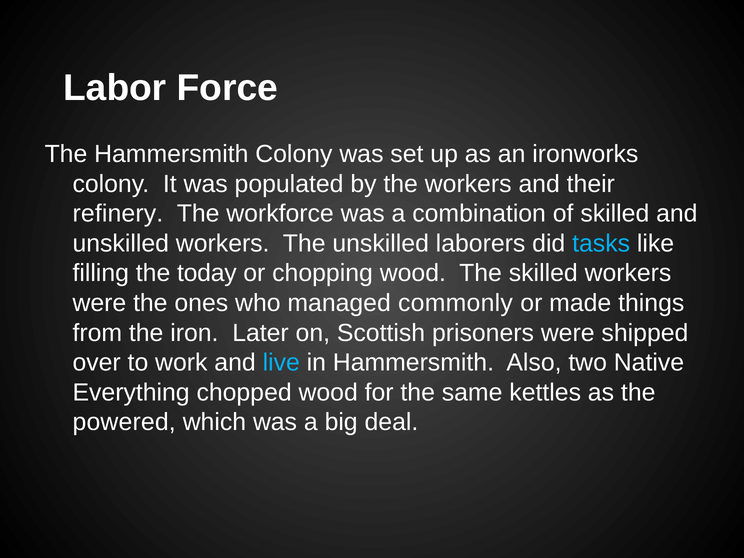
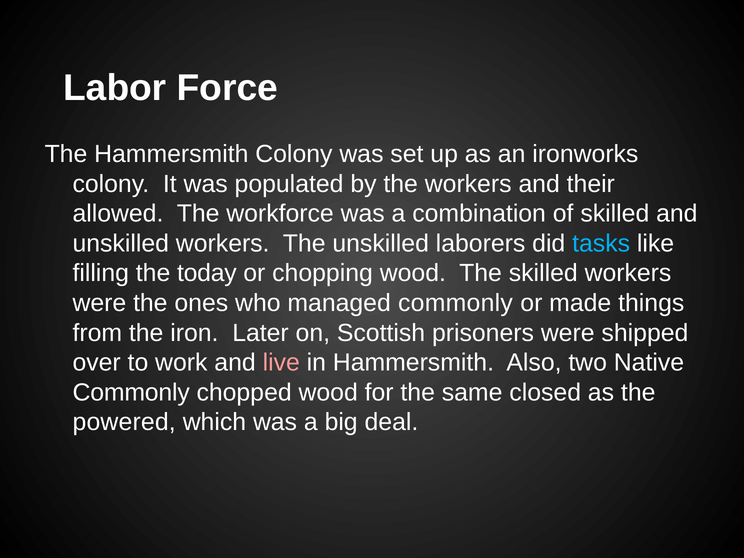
refinery: refinery -> allowed
live colour: light blue -> pink
Everything at (131, 392): Everything -> Commonly
kettles: kettles -> closed
